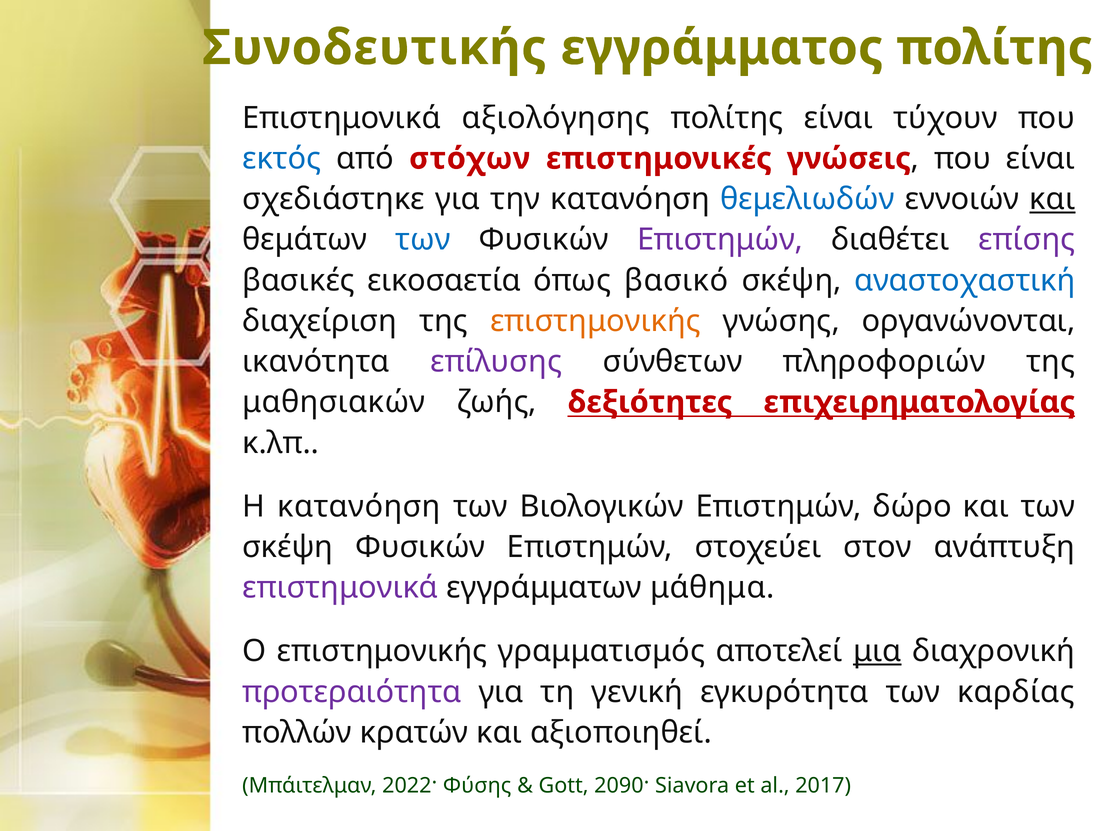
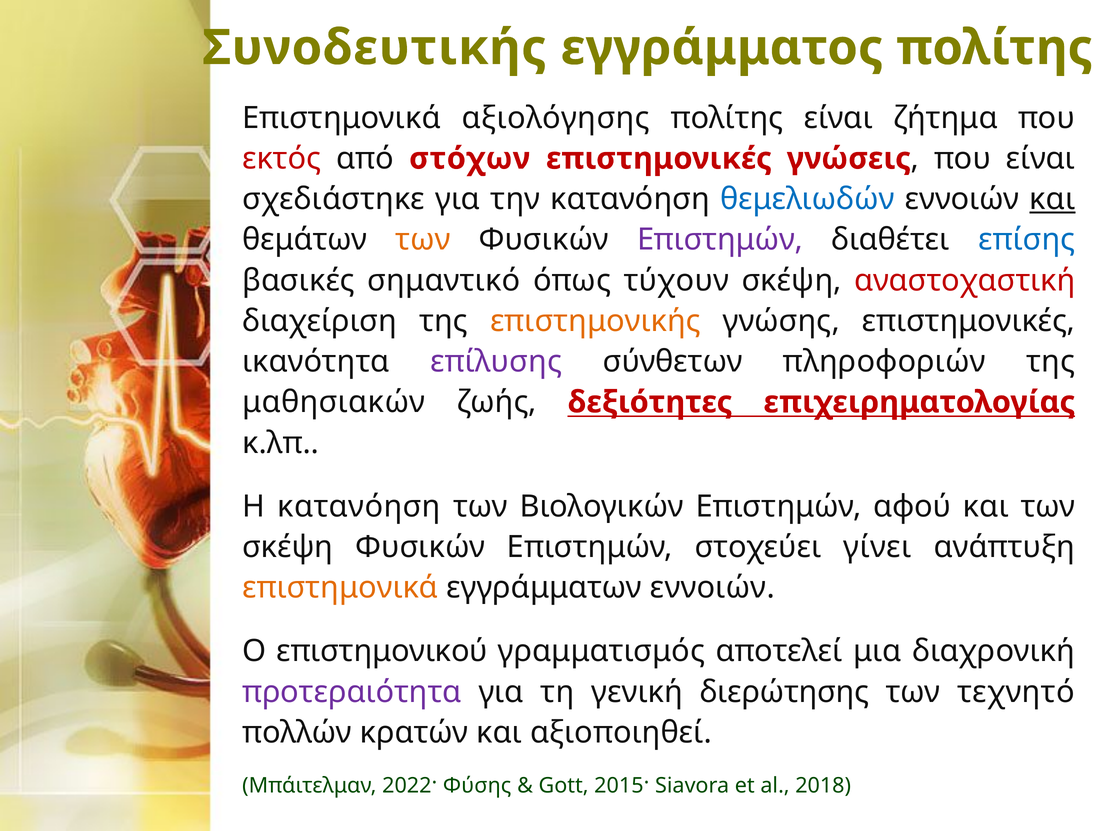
τύχουν: τύχουν -> ζήτημα
εκτός colour: blue -> red
των at (423, 240) colour: blue -> orange
επίσης colour: purple -> blue
εικοσαετία: εικοσαετία -> σημαντικό
βασικό: βασικό -> τύχουν
αναστοχαστική colour: blue -> red
γνώσης οργανώνονται: οργανώνονται -> επιστημονικές
δώρο: δώρο -> αφού
στον: στον -> γίνει
επιστημονικά at (340, 588) colour: purple -> orange
εγγράμματων μάθημα: μάθημα -> εννοιών
Ο επιστημονικής: επιστημονικής -> επιστημονικού
μια underline: present -> none
εγκυρότητα: εγκυρότητα -> διερώτησης
καρδίας: καρδίας -> τεχνητό
2090·: 2090· -> 2015·
2017: 2017 -> 2018
